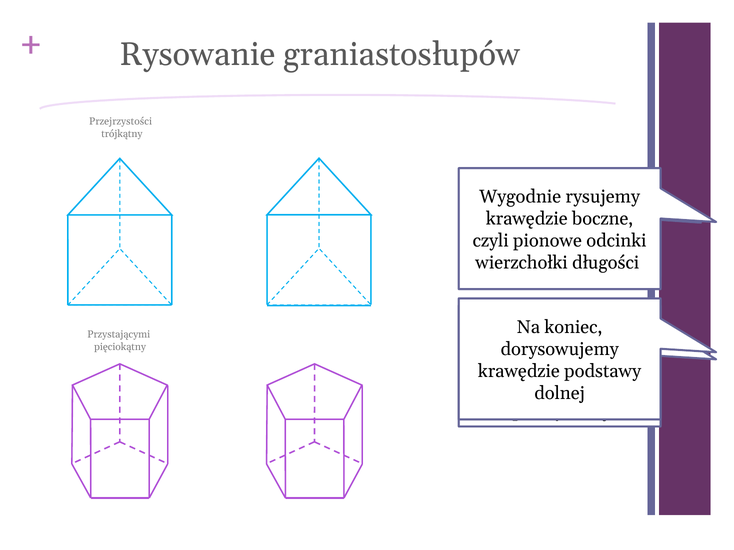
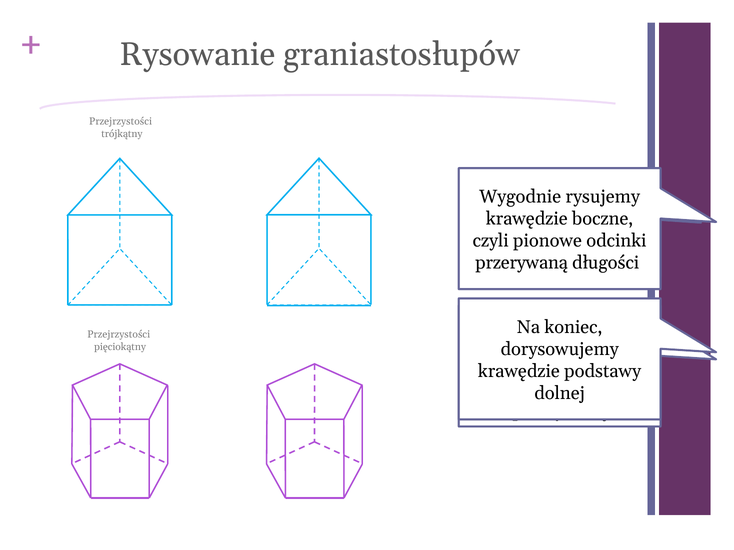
wierzchołki at (522, 263): wierzchołki -> przerywaną
Przystającymi at (119, 335): Przystającymi -> Przejrzystości
